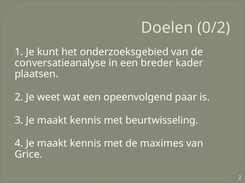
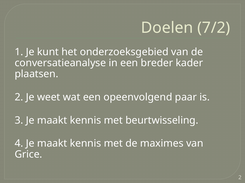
0/2: 0/2 -> 7/2
